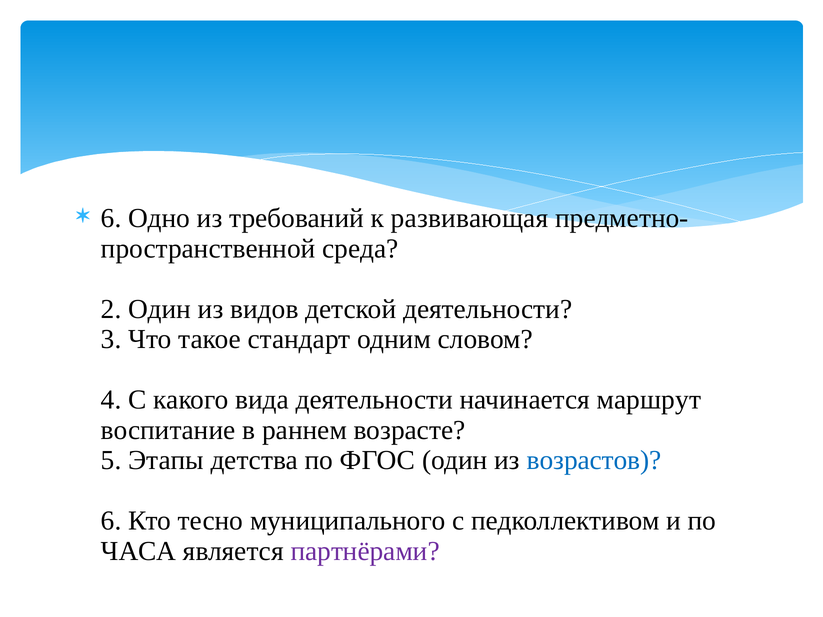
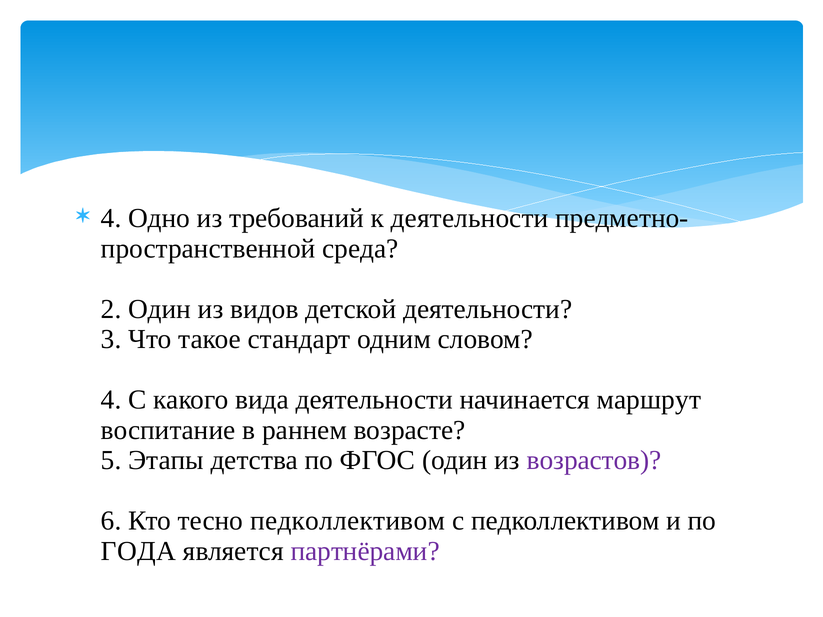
6 at (111, 218): 6 -> 4
к развивающая: развивающая -> деятельности
возрастов colour: blue -> purple
тесно муниципального: муниципального -> педколлективом
ЧАСА: ЧАСА -> ГОДА
